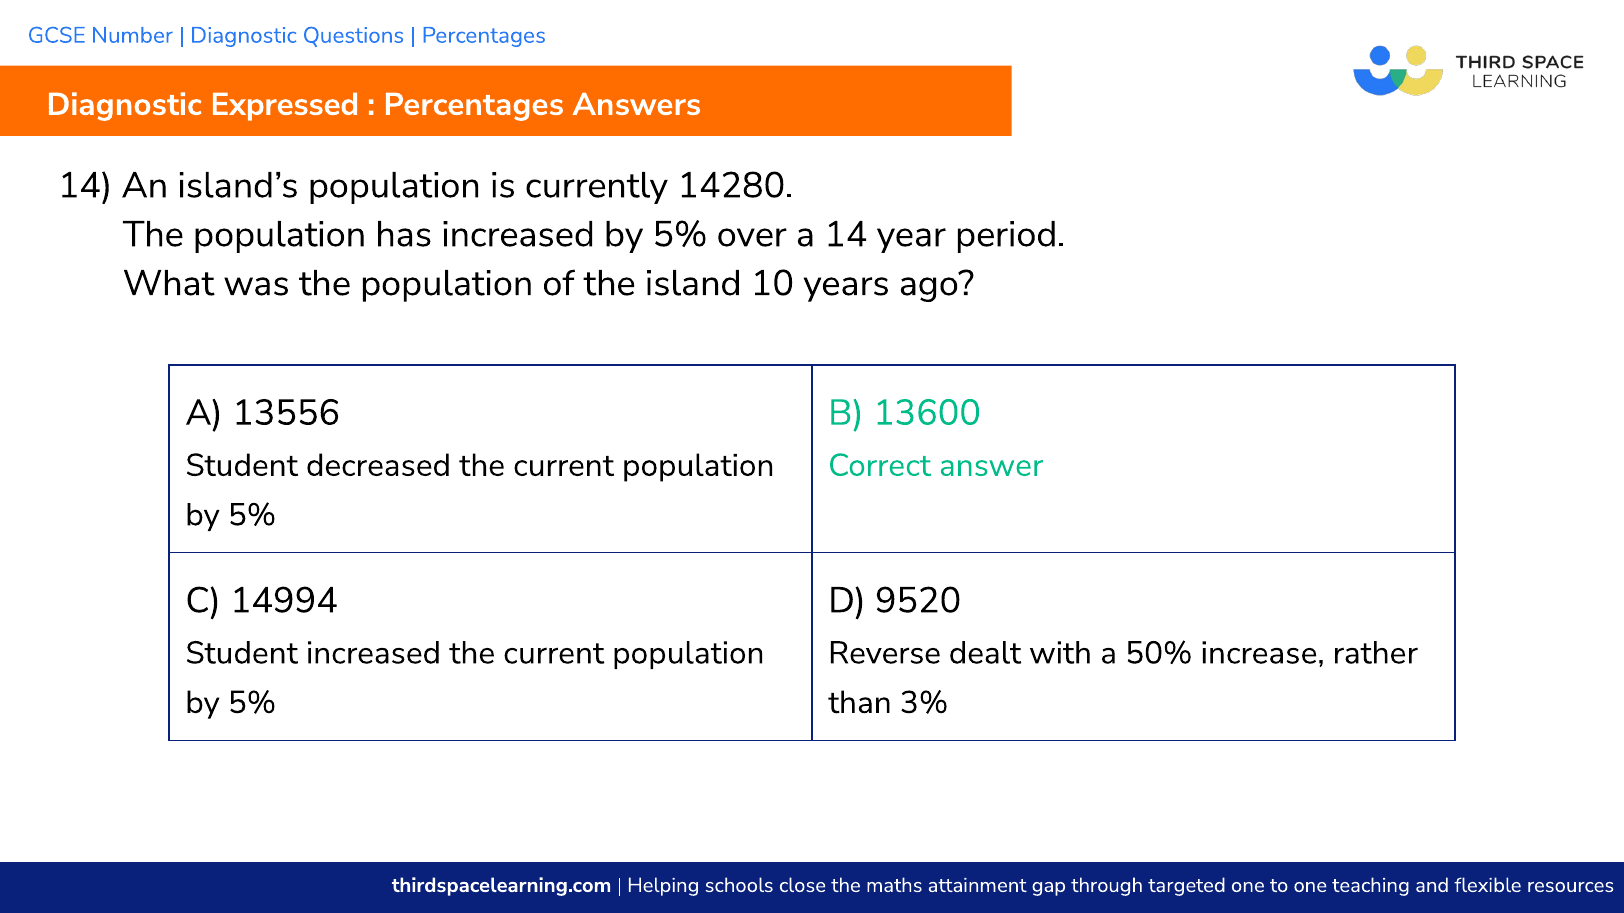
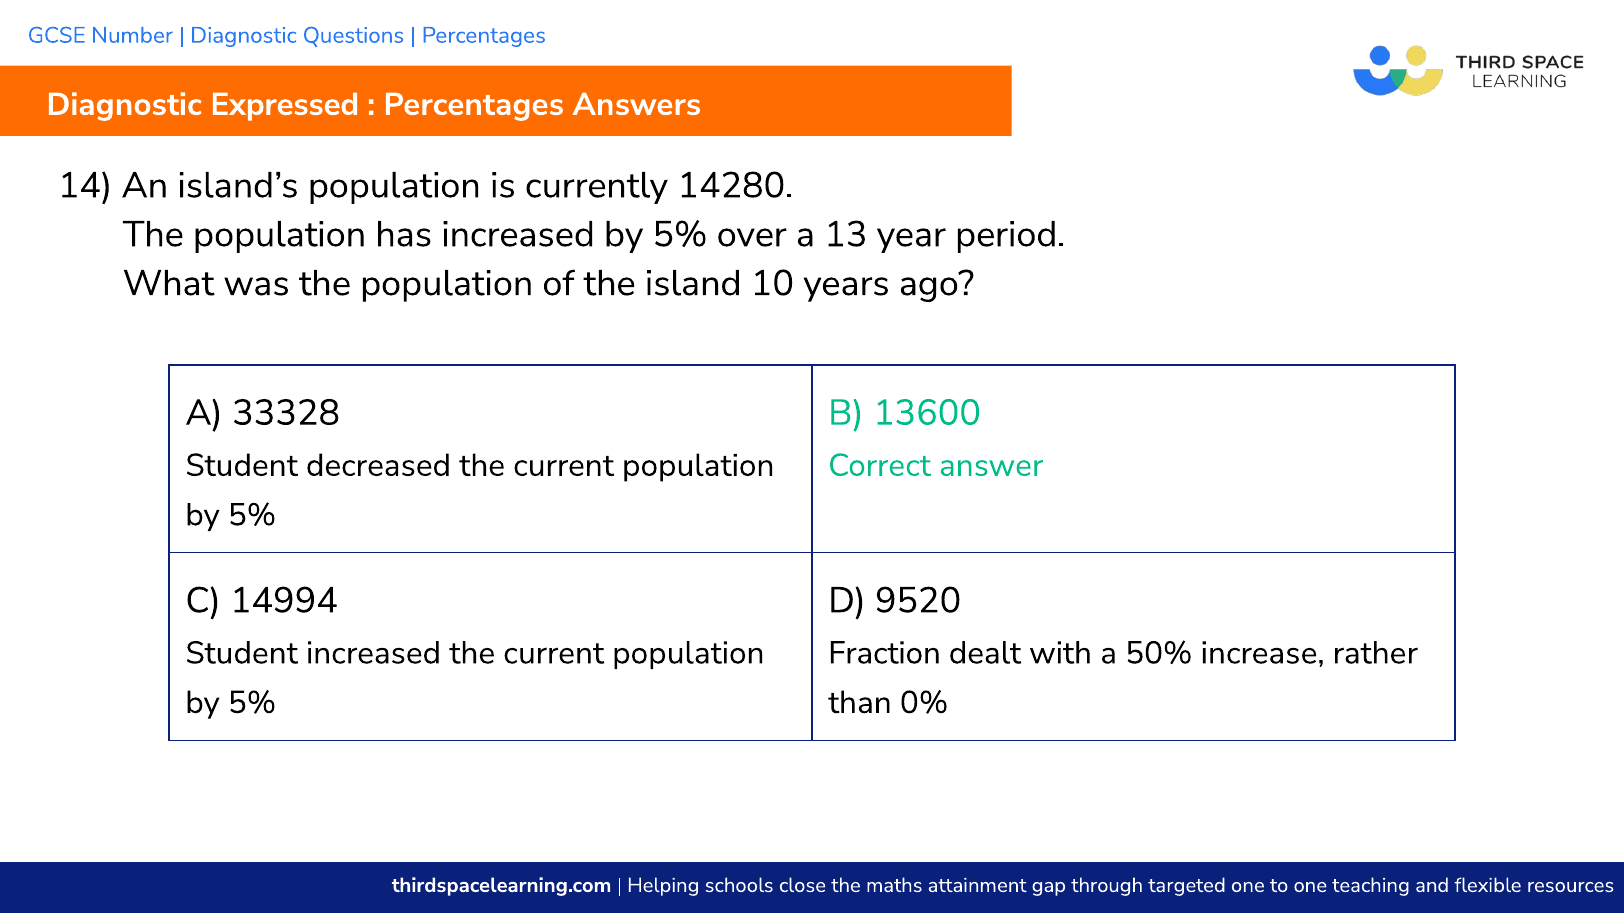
a 14: 14 -> 13
13556: 13556 -> 33328
Reverse: Reverse -> Fraction
3%: 3% -> 0%
